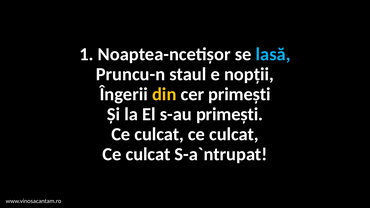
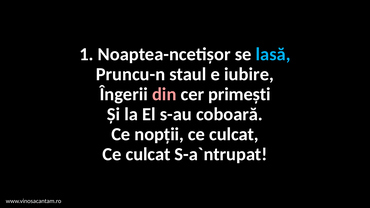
nopții: nopții -> iubire
din colour: yellow -> pink
s-au primești: primești -> coboară
culcat at (159, 134): culcat -> nopții
